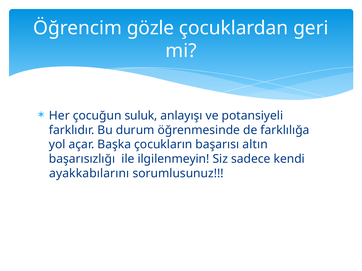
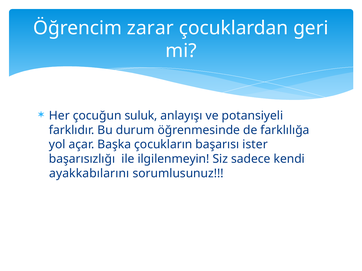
gözle: gözle -> zarar
altın: altın -> ister
